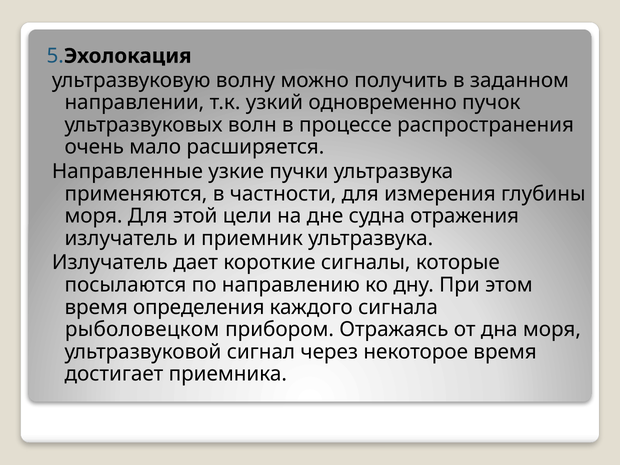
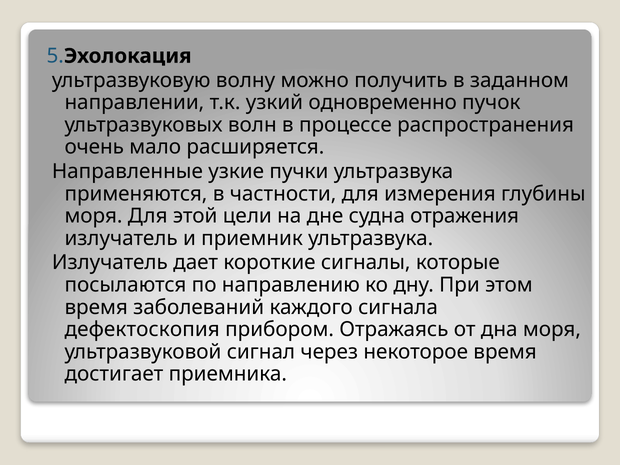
определения: определения -> заболеваний
рыболовецком: рыболовецком -> дефектоскопия
